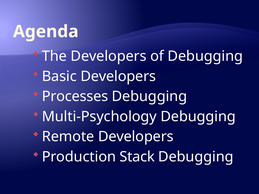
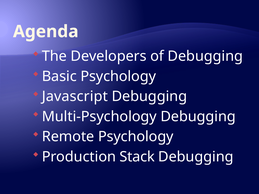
Basic Developers: Developers -> Psychology
Processes: Processes -> Javascript
Remote Developers: Developers -> Psychology
